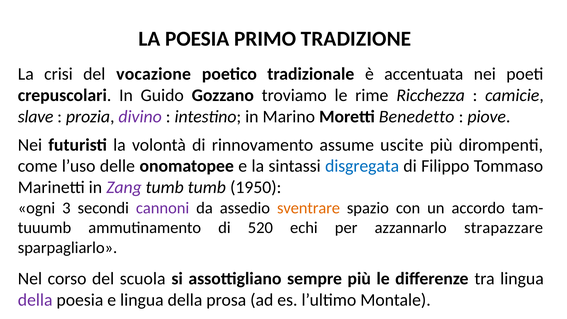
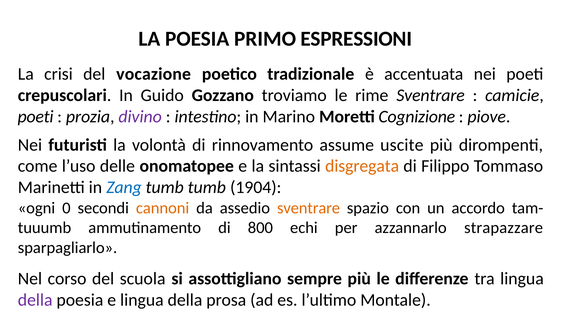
TRADIZIONE: TRADIZIONE -> ESPRESSIONI
rime Ricchezza: Ricchezza -> Sventrare
slave at (36, 117): slave -> poeti
Benedetto: Benedetto -> Cognizione
disgregata colour: blue -> orange
Zang colour: purple -> blue
1950: 1950 -> 1904
3: 3 -> 0
cannoni colour: purple -> orange
520: 520 -> 800
